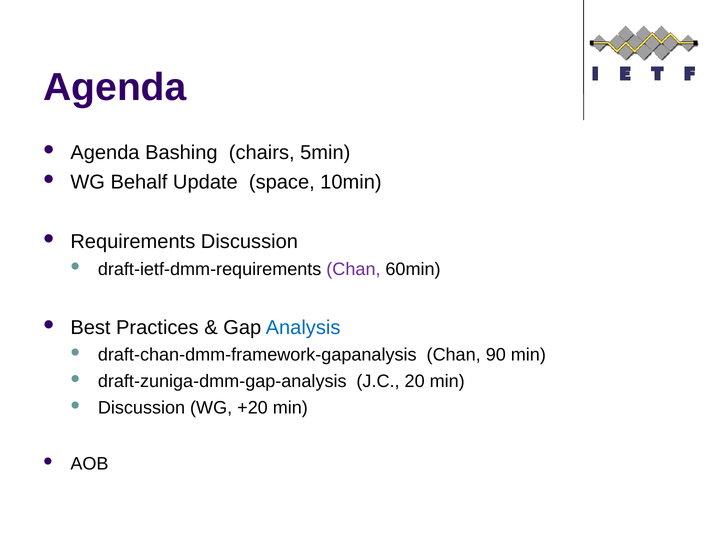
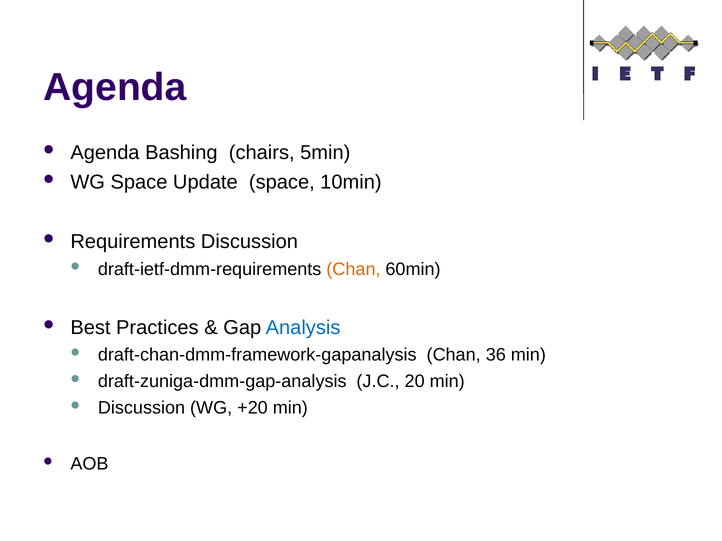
WG Behalf: Behalf -> Space
Chan at (353, 269) colour: purple -> orange
90: 90 -> 36
